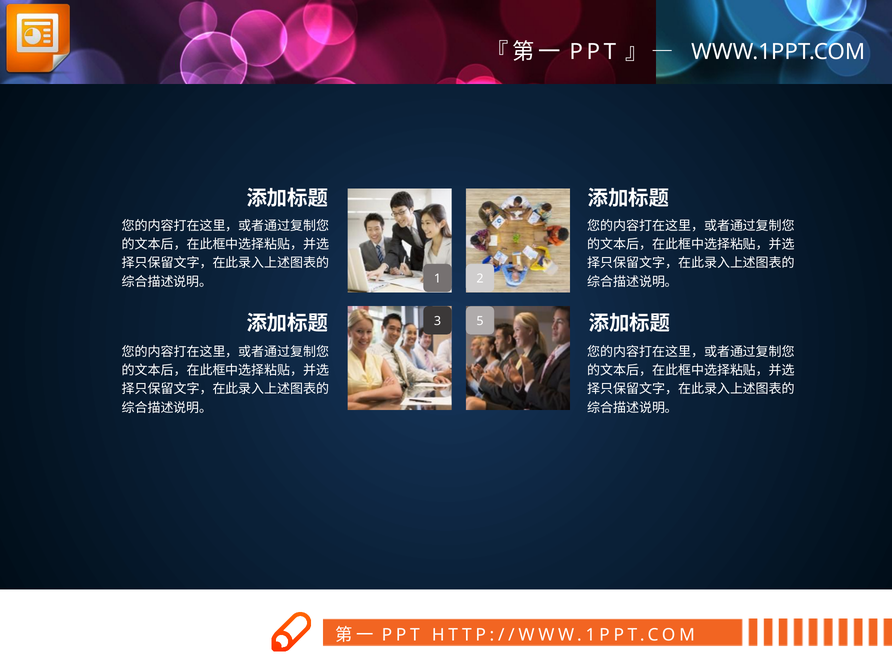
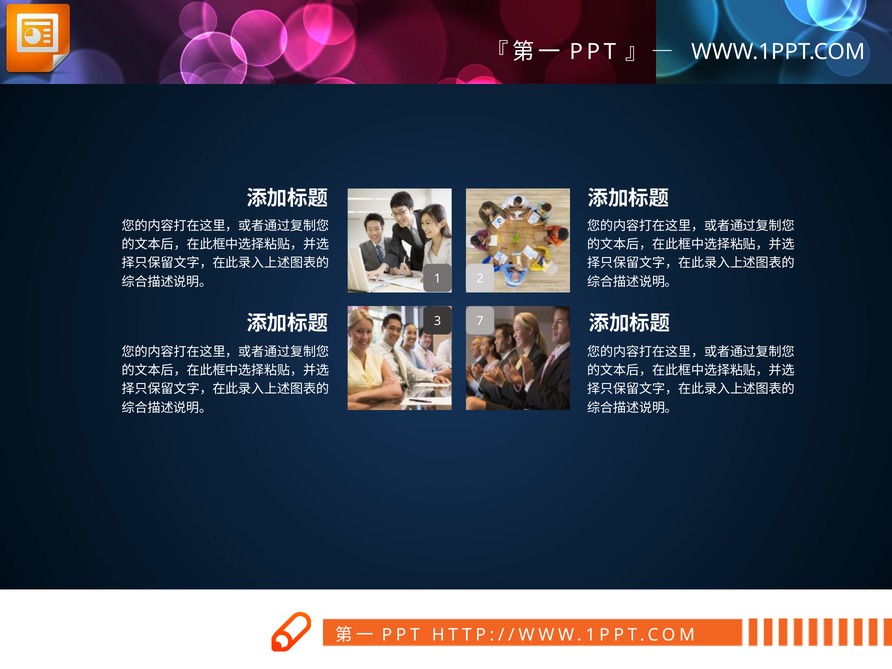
5: 5 -> 7
